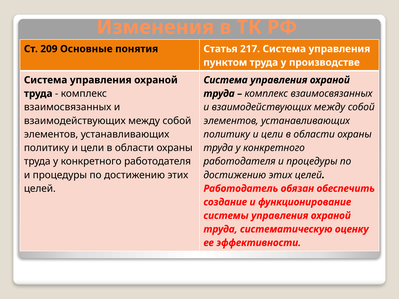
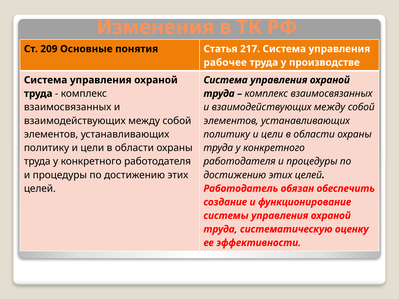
пунктом: пунктом -> рабочее
